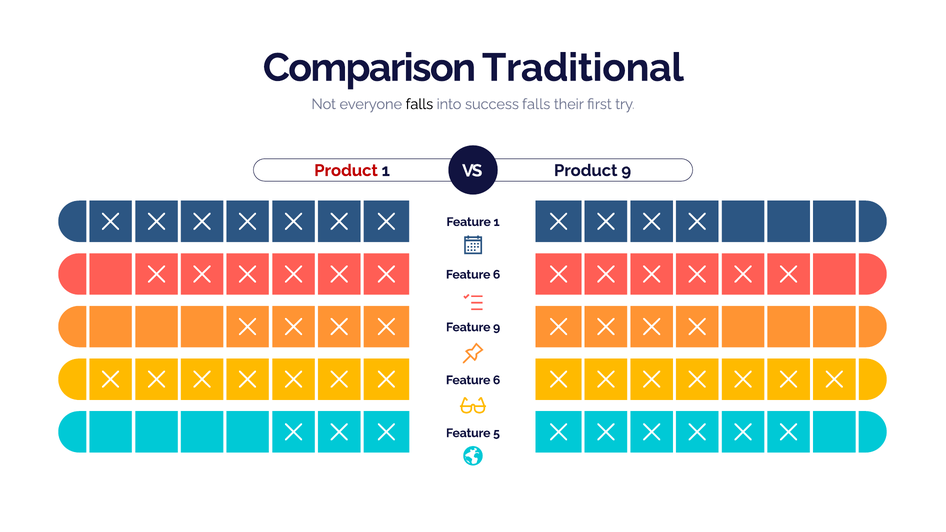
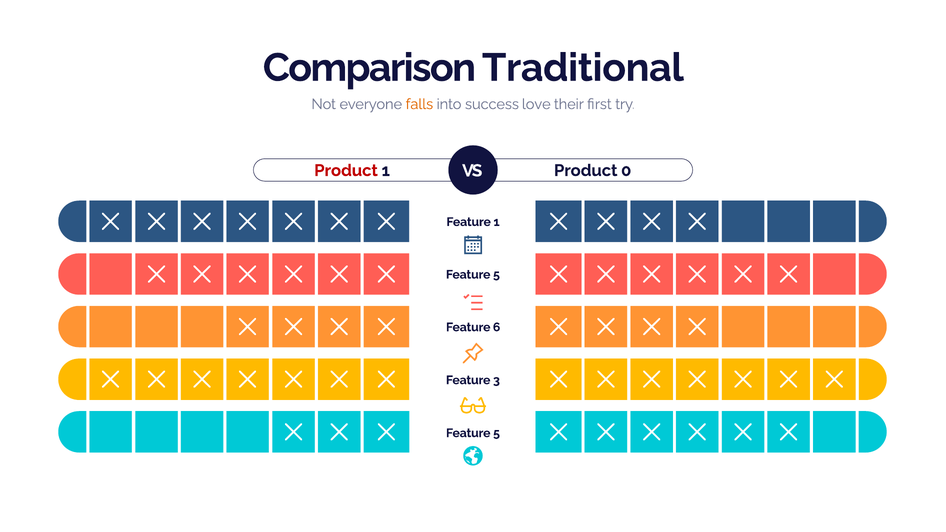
falls at (419, 104) colour: black -> orange
success falls: falls -> love
Product 9: 9 -> 0
6 at (497, 275): 6 -> 5
Feature 9: 9 -> 6
6 at (497, 380): 6 -> 3
